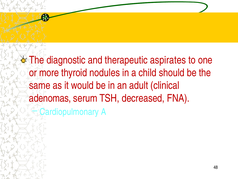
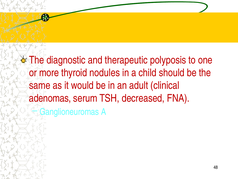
aspirates: aspirates -> polyposis
Cardiopulmonary: Cardiopulmonary -> Ganglioneuromas
